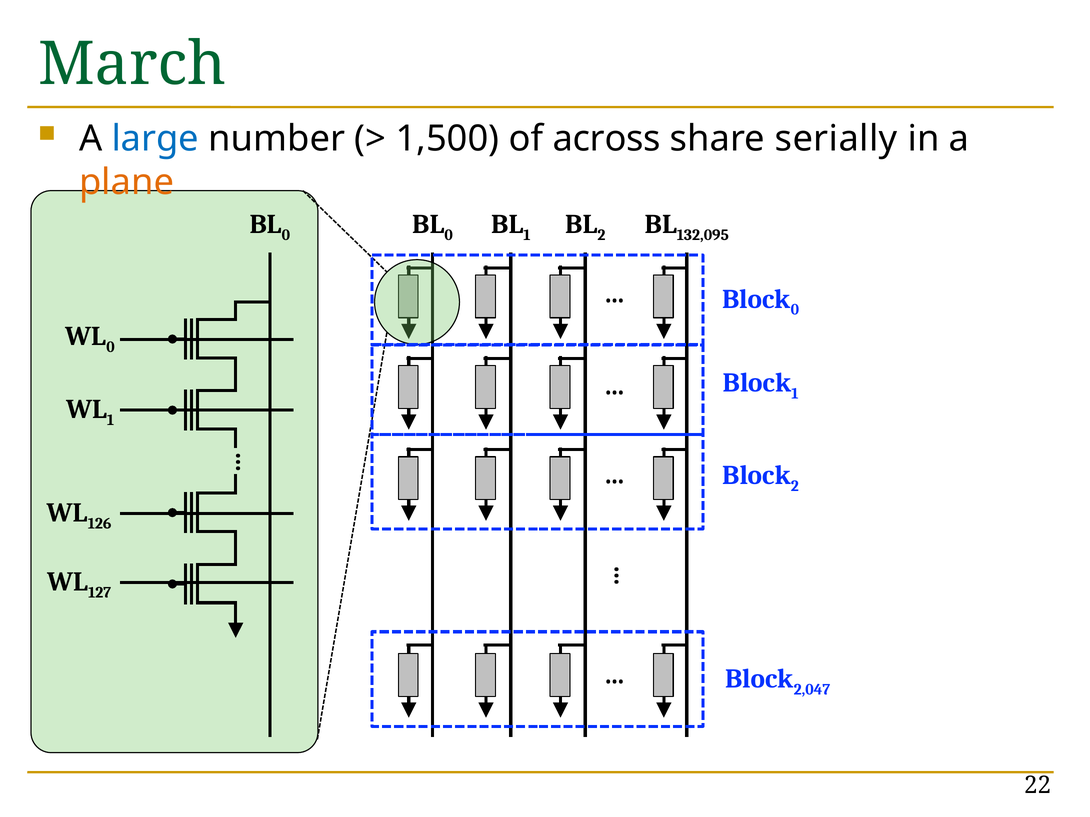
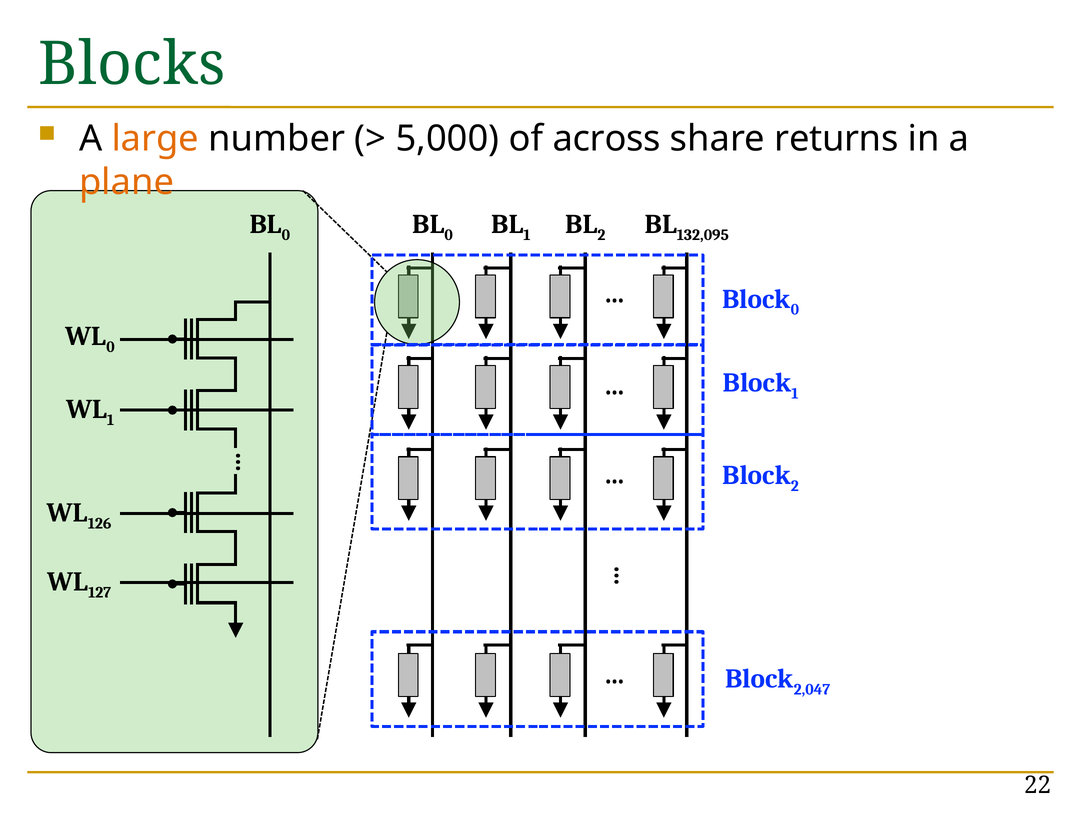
March: March -> Blocks
large colour: blue -> orange
1,500: 1,500 -> 5,000
serially: serially -> returns
